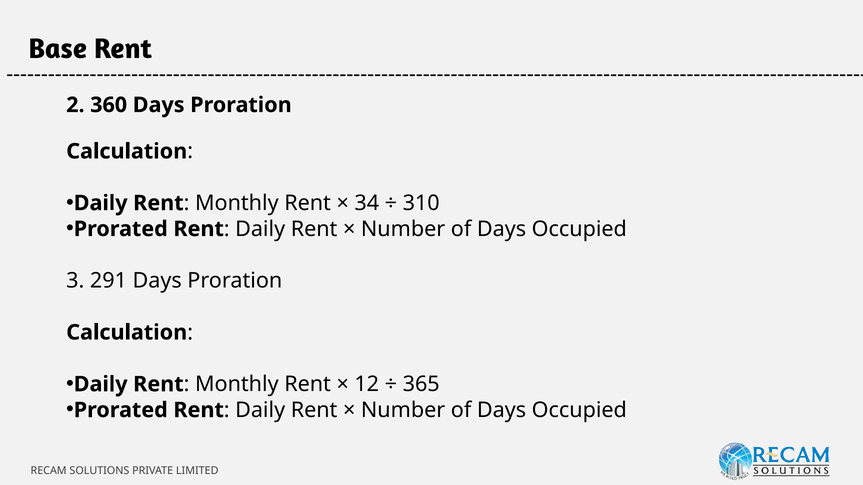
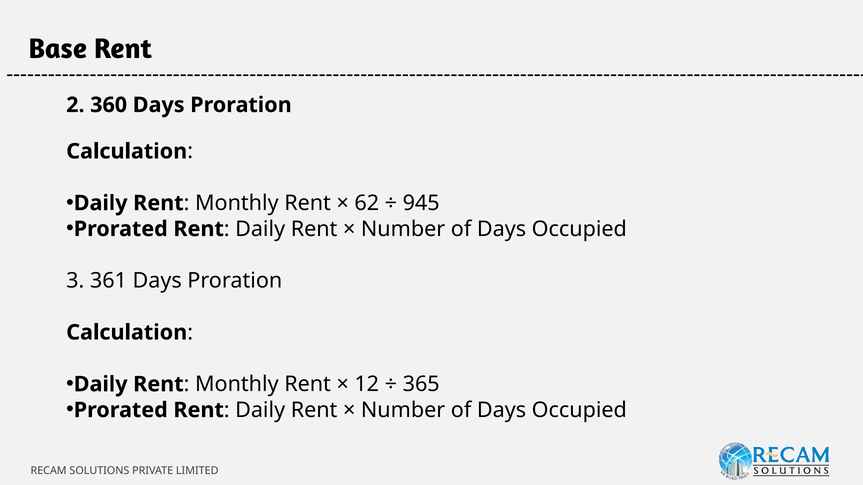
34: 34 -> 62
310: 310 -> 945
291: 291 -> 361
